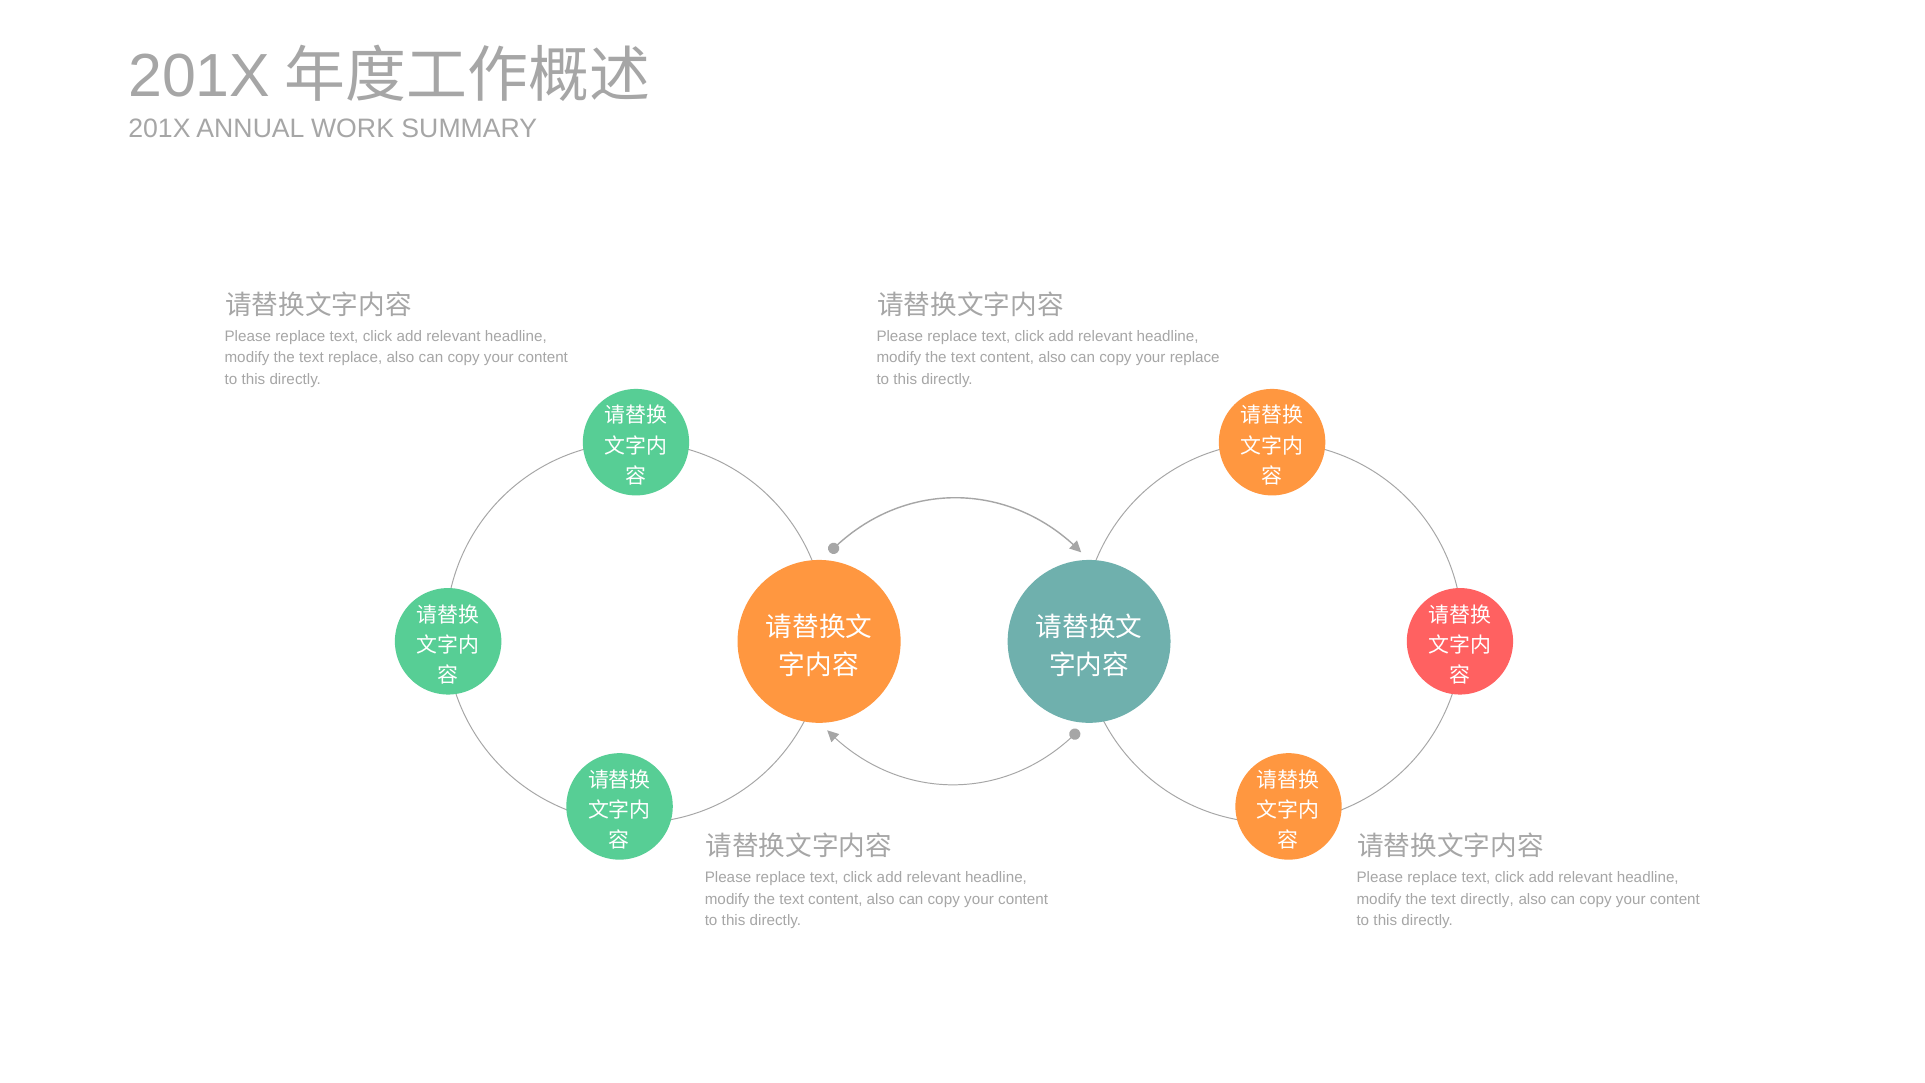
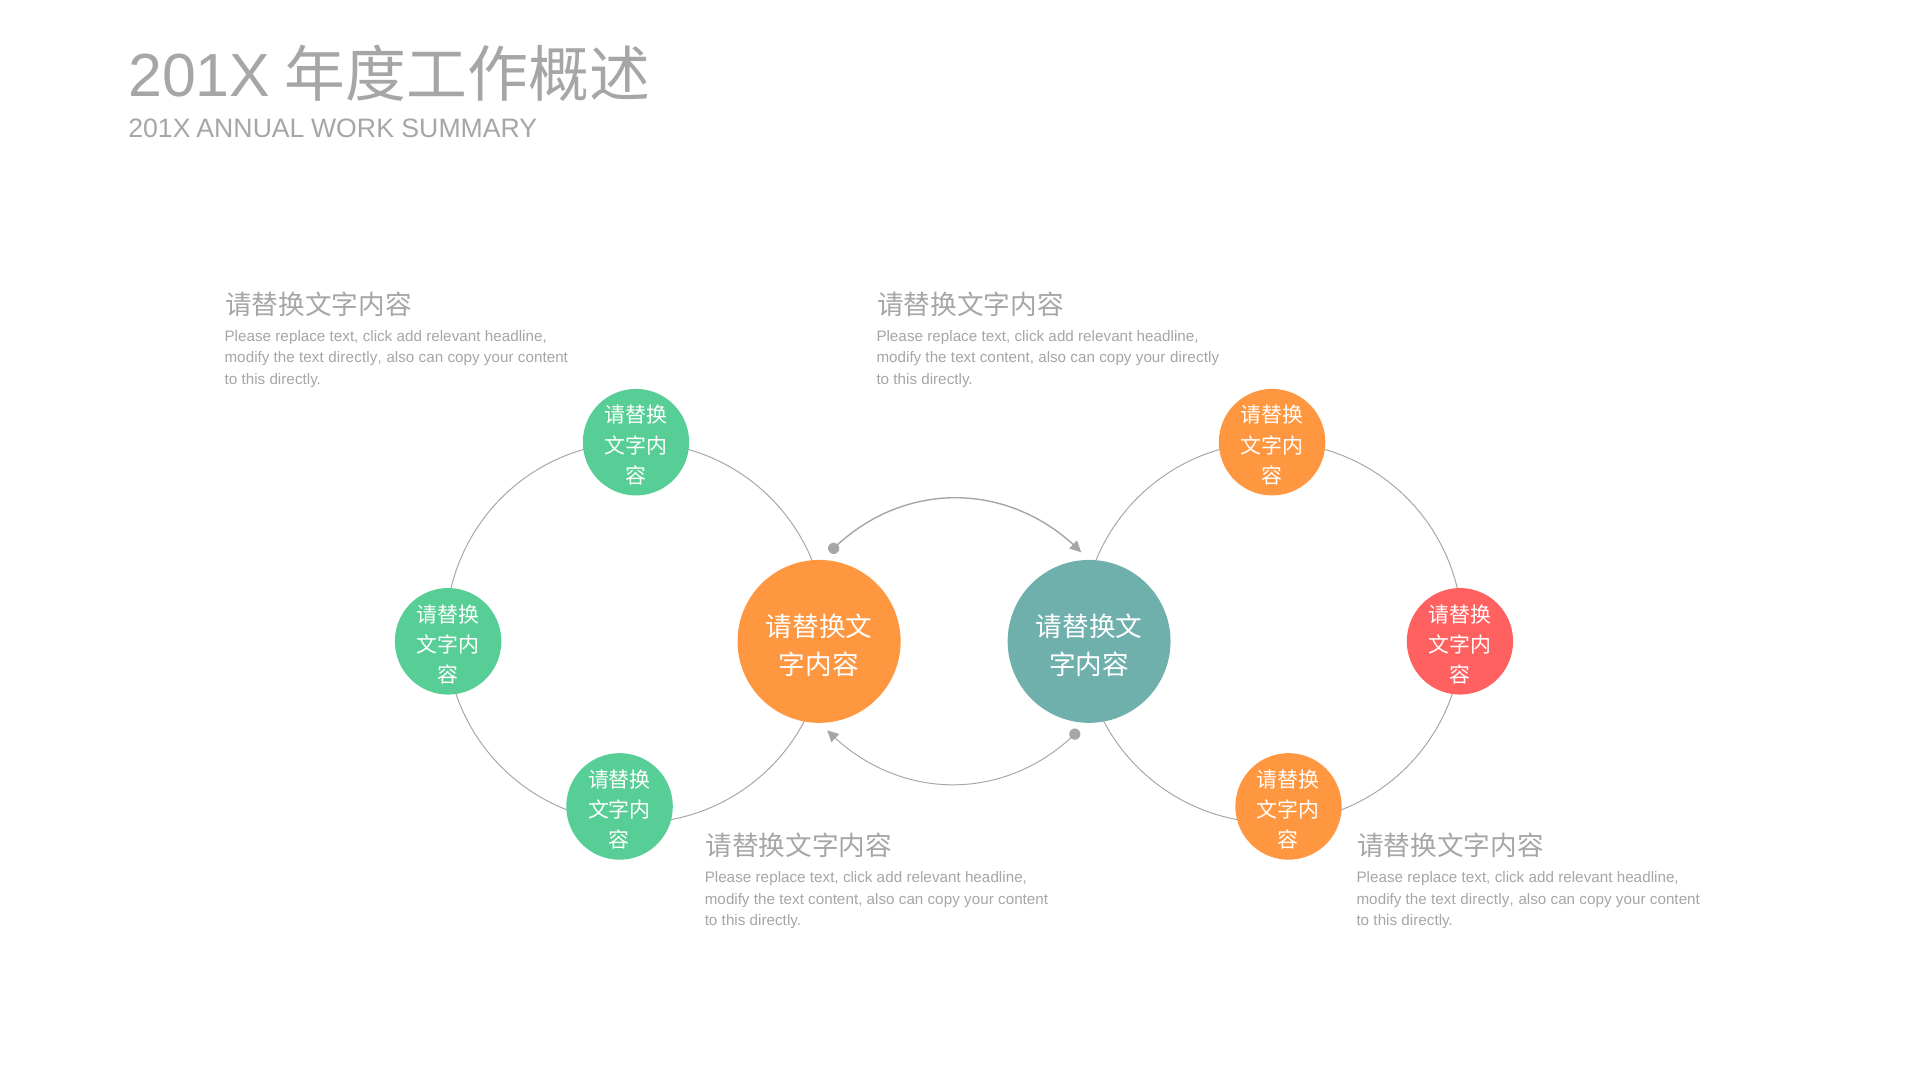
replace at (355, 358): replace -> directly
your replace: replace -> directly
